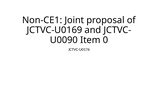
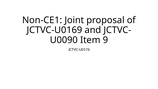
0: 0 -> 9
